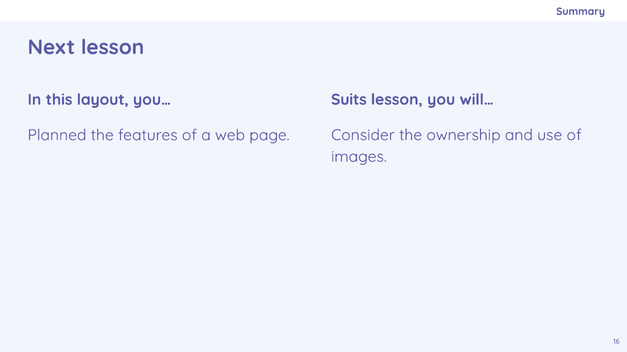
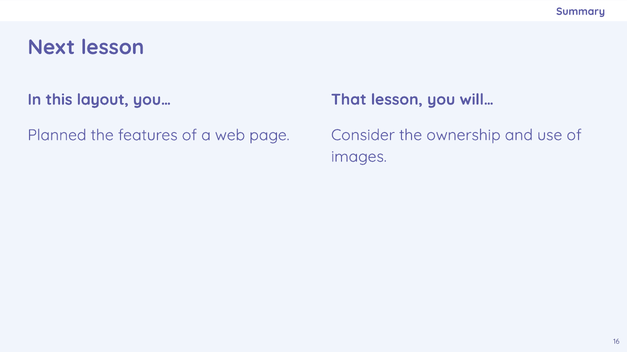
Suits: Suits -> That
